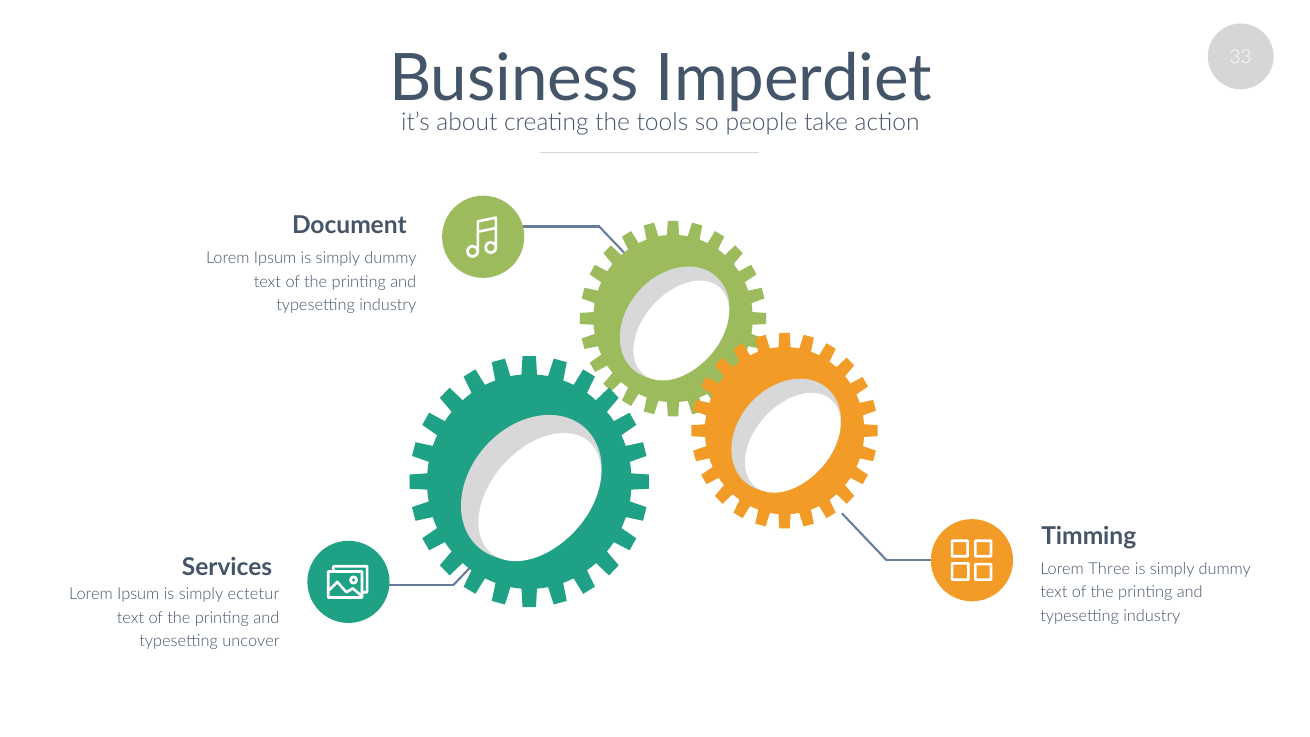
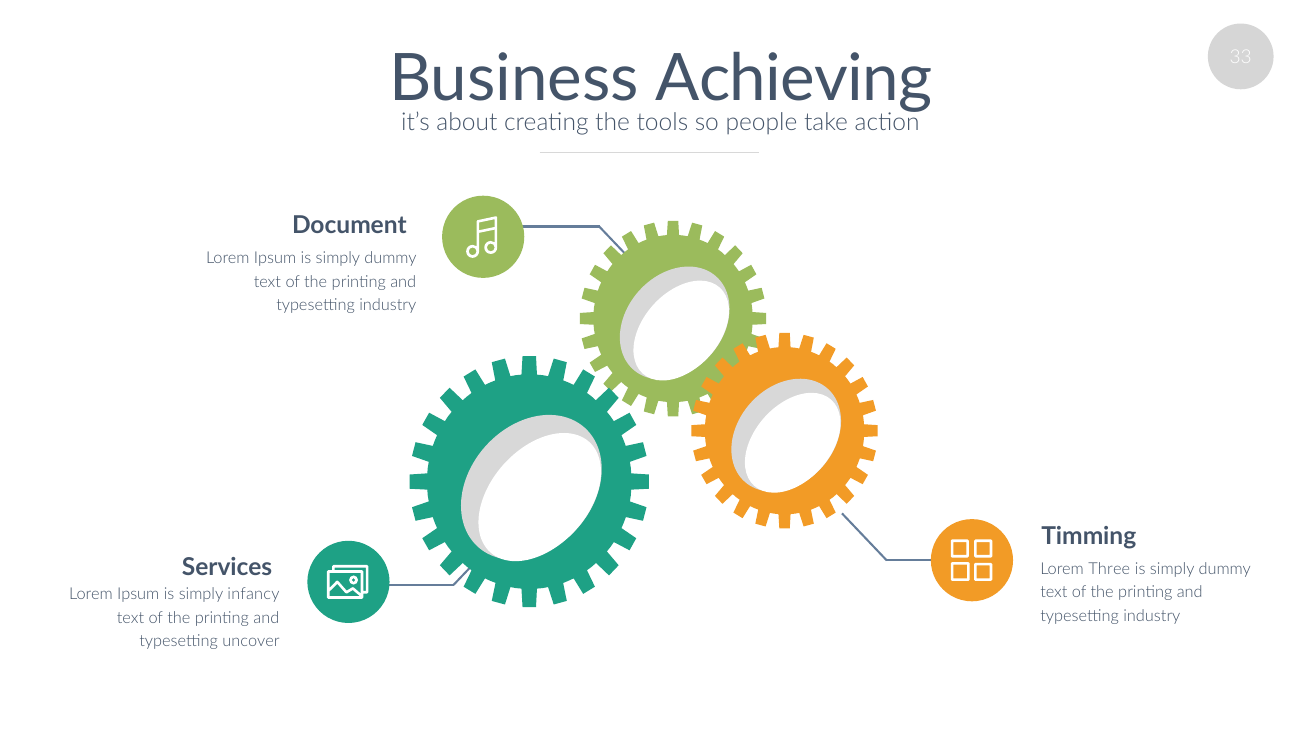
Imperdiet: Imperdiet -> Achieving
ectetur: ectetur -> infancy
